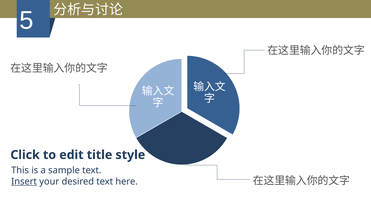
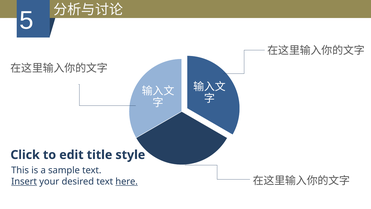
here underline: none -> present
